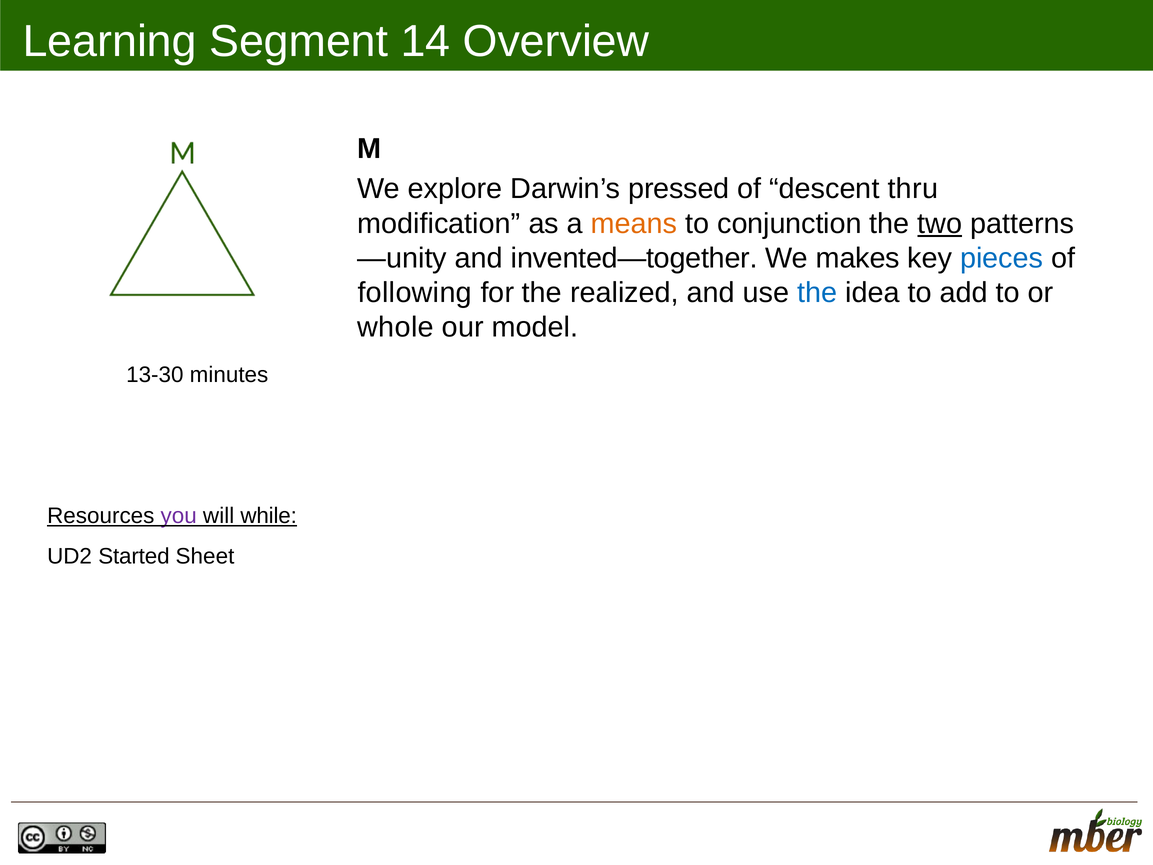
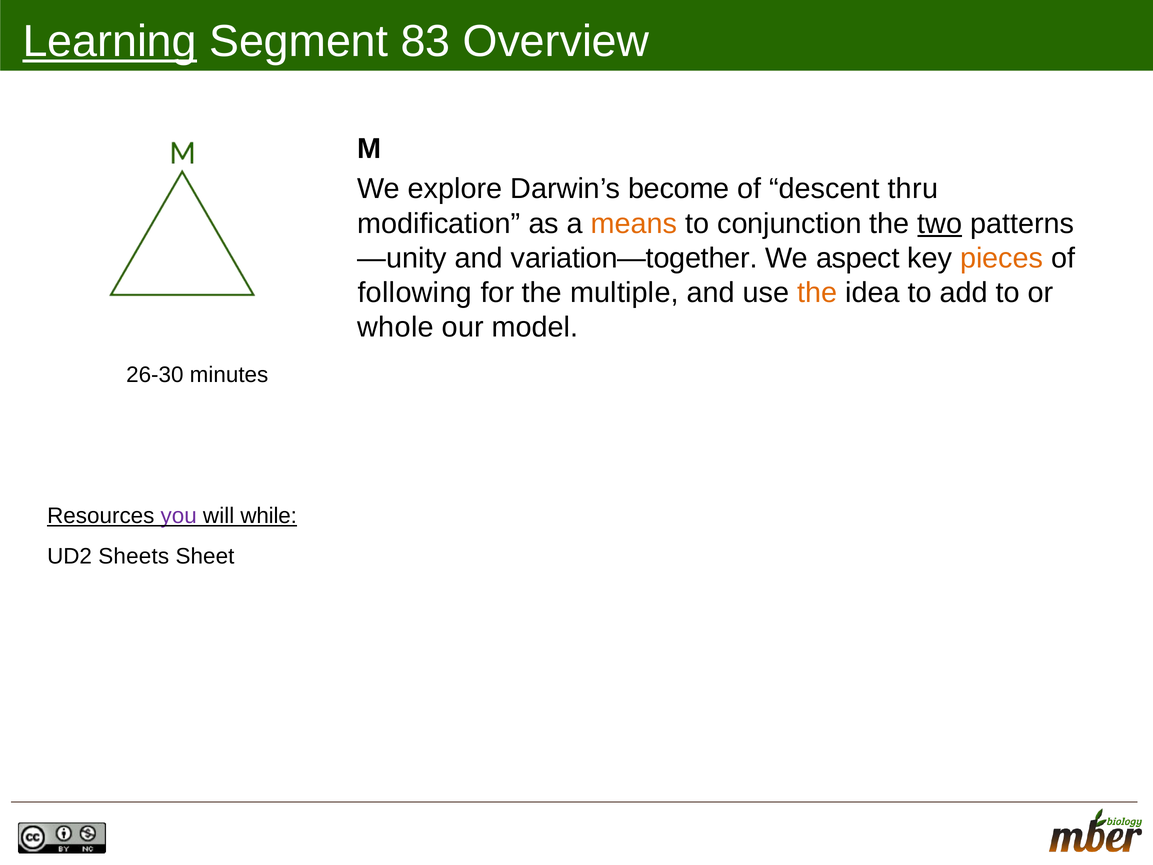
Learning underline: none -> present
14: 14 -> 83
pressed: pressed -> become
invented—together: invented—together -> variation—together
makes: makes -> aspect
pieces colour: blue -> orange
realized: realized -> multiple
the at (817, 293) colour: blue -> orange
13-30: 13-30 -> 26-30
Started: Started -> Sheets
